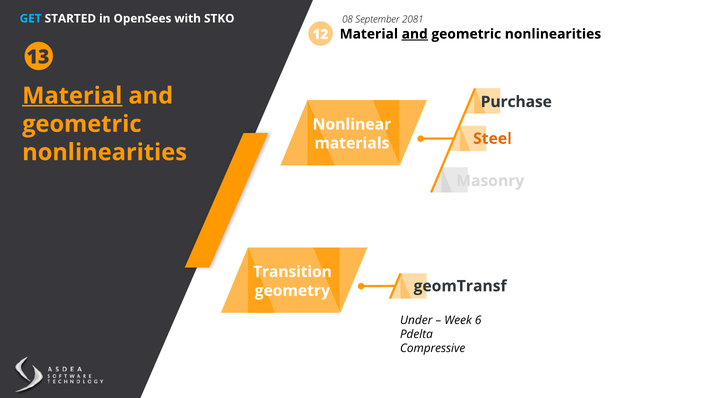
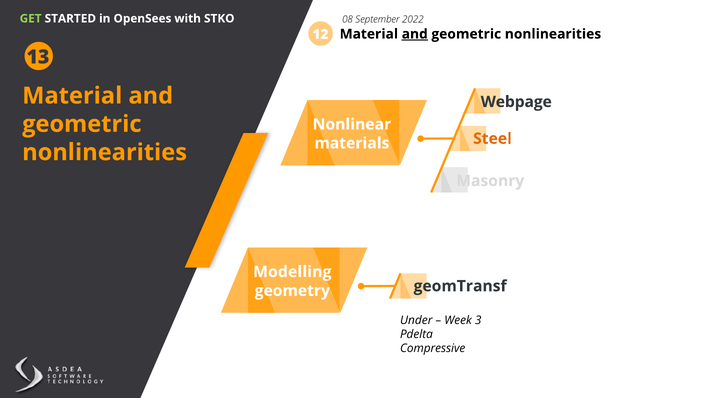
GET colour: light blue -> light green
2081: 2081 -> 2022
Material at (72, 96) underline: present -> none
Purchase: Purchase -> Webpage
Transition: Transition -> Modelling
6: 6 -> 3
